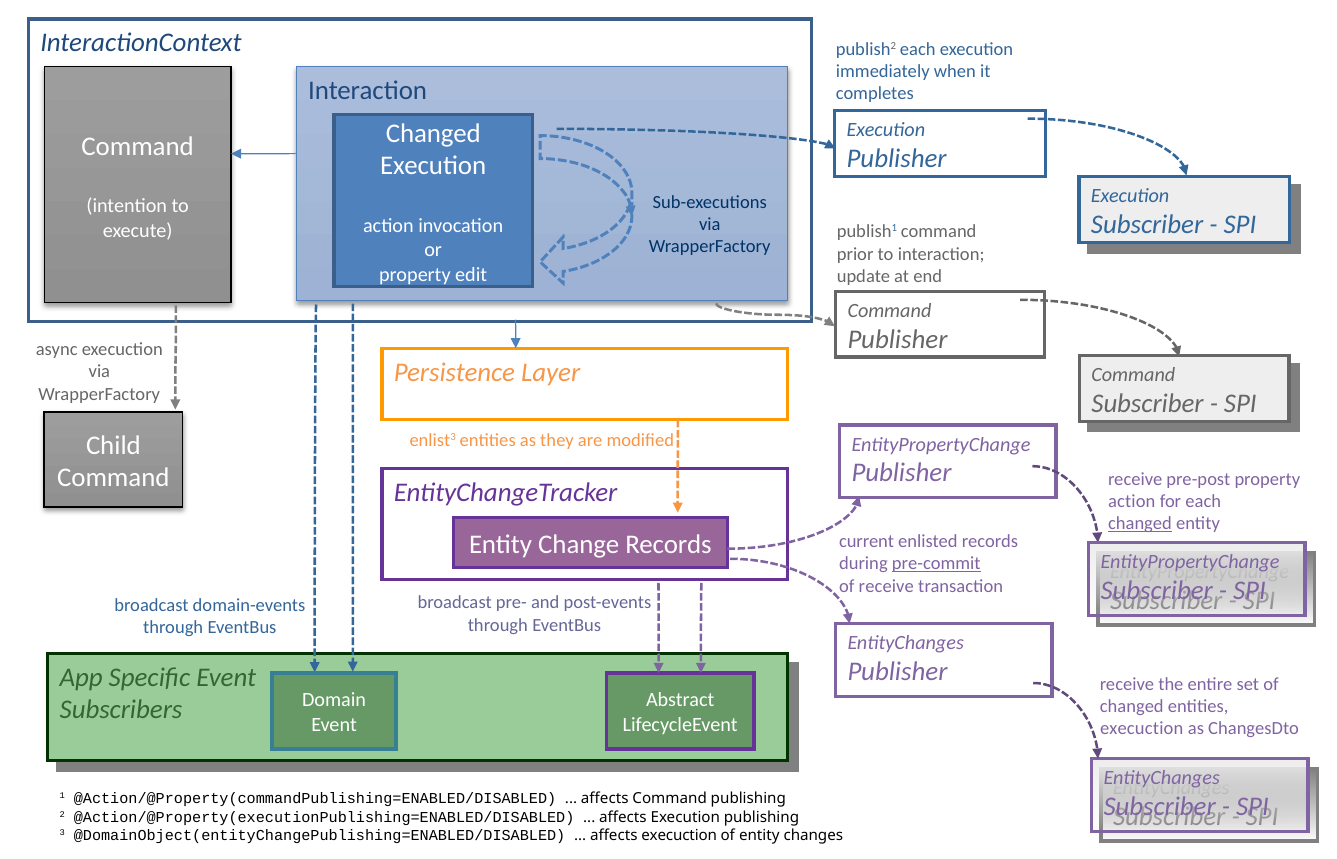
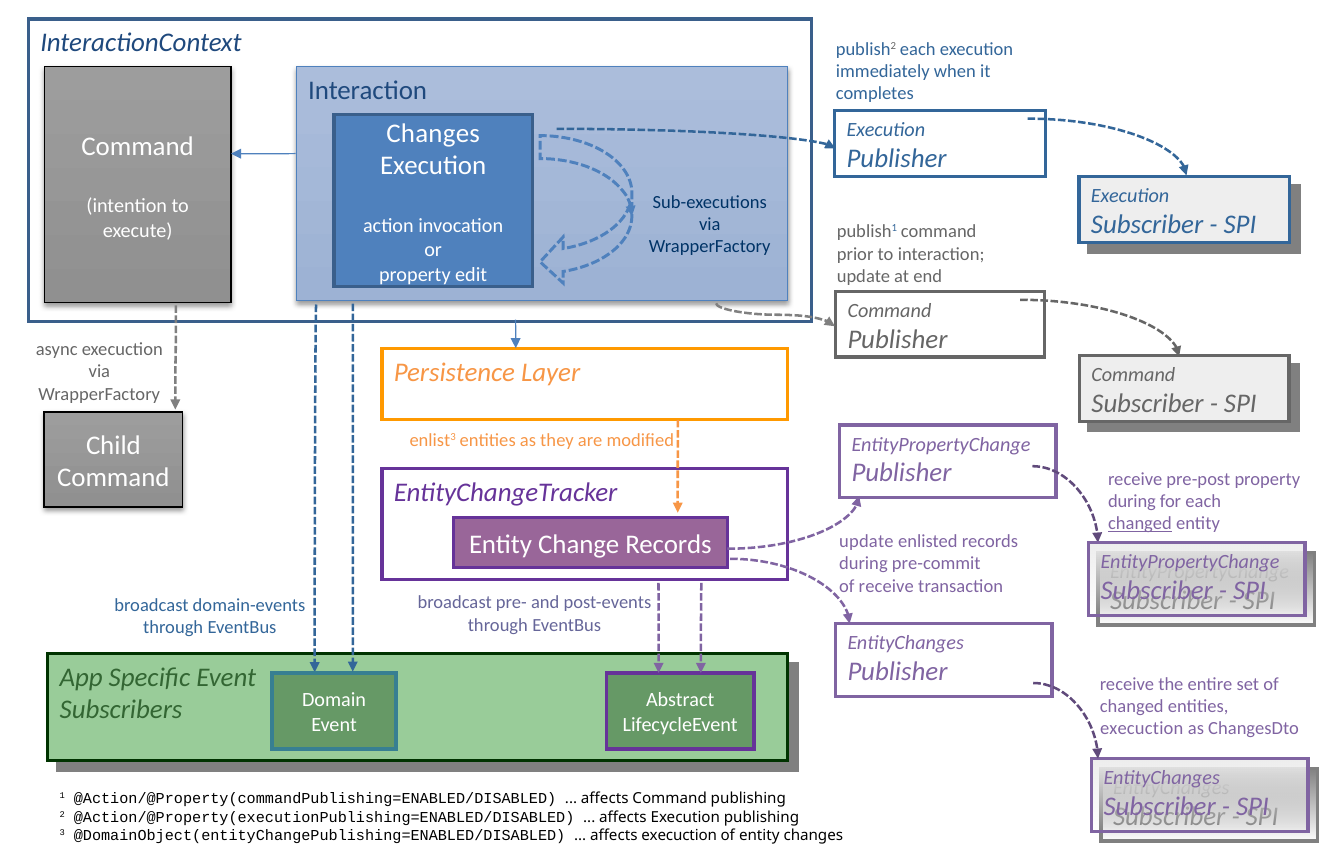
Changed at (433, 134): Changed -> Changes
action at (1132, 502): action -> during
current at (867, 542): current -> update
pre-commit underline: present -> none
